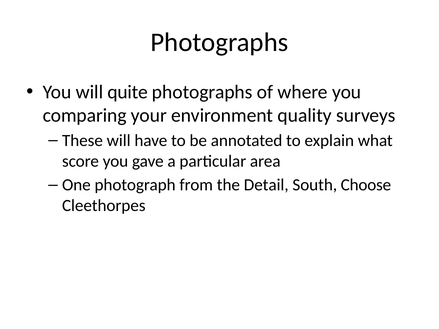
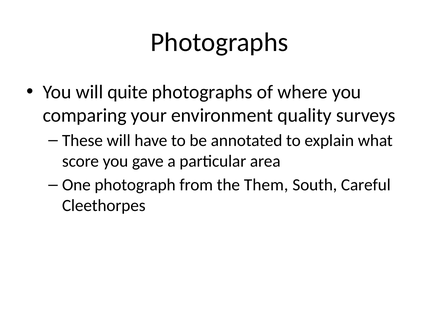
Detail: Detail -> Them
Choose: Choose -> Careful
